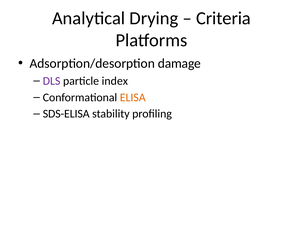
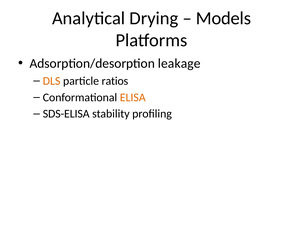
Criteria: Criteria -> Models
damage: damage -> leakage
DLS colour: purple -> orange
index: index -> ratios
